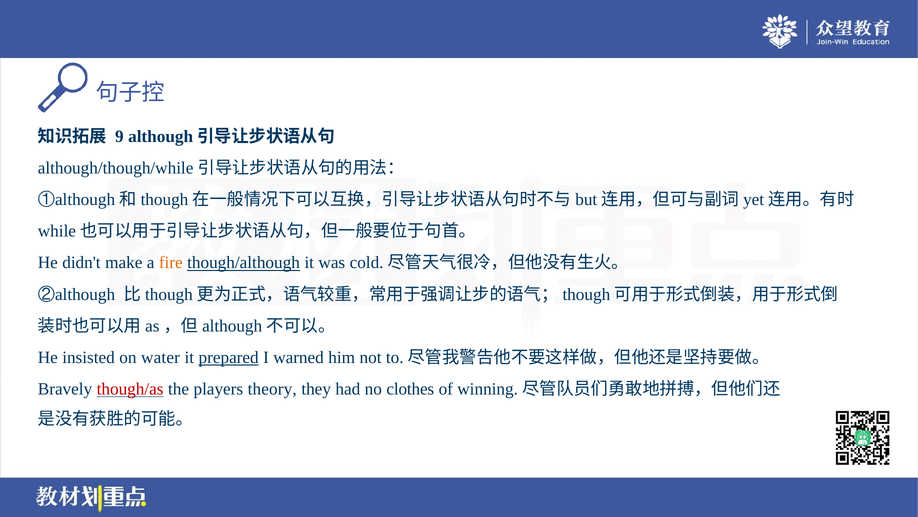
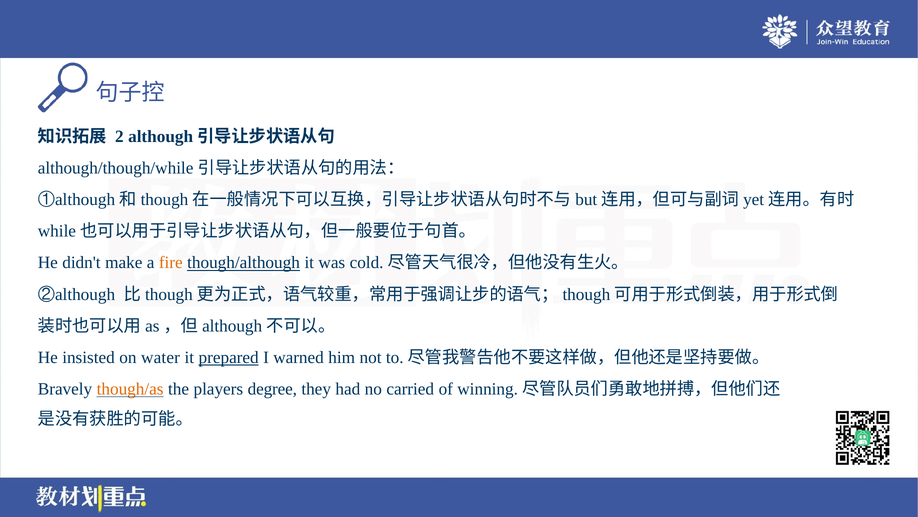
9: 9 -> 2
though/as colour: red -> orange
theory: theory -> degree
clothes: clothes -> carried
